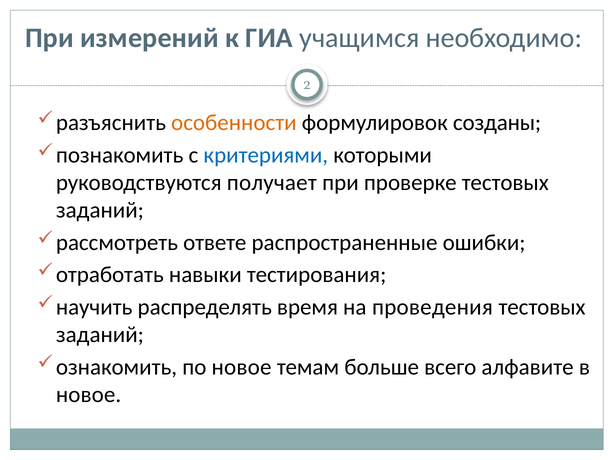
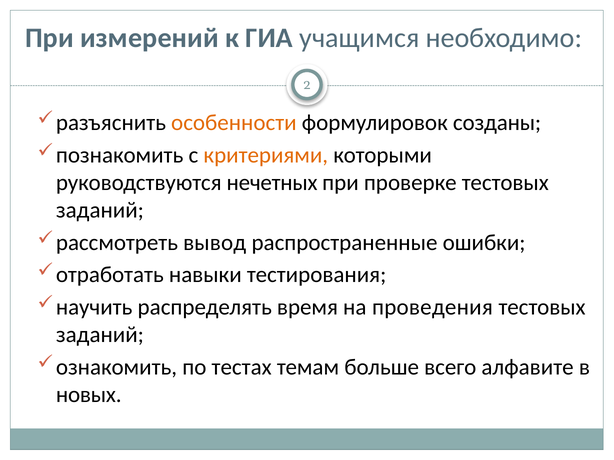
критериями colour: blue -> orange
получает: получает -> нечетных
ответе: ответе -> вывод
по новое: новое -> тестах
новое at (89, 395): новое -> новых
